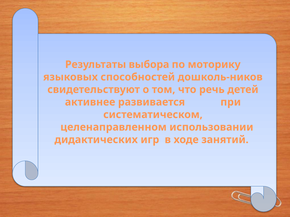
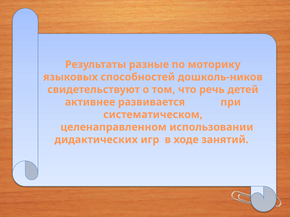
выбора: выбора -> разные
